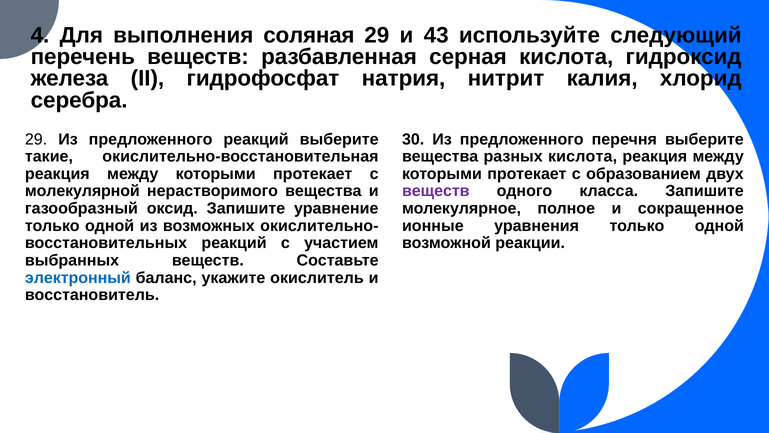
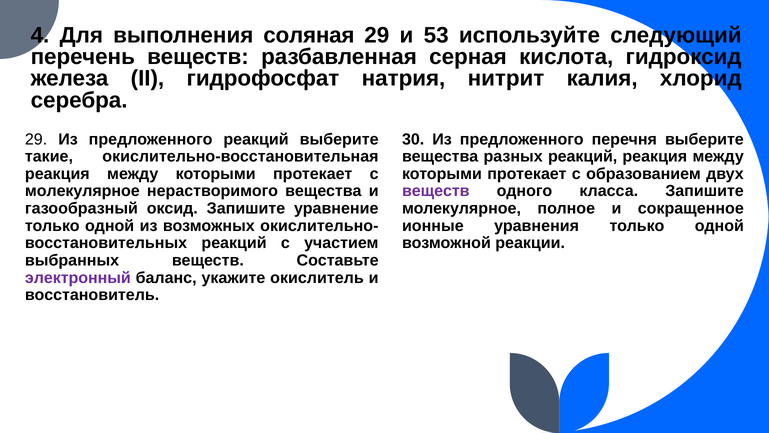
43: 43 -> 53
разных кислота: кислота -> реакций
молекулярной at (82, 191): молекулярной -> молекулярное
электронный colour: blue -> purple
